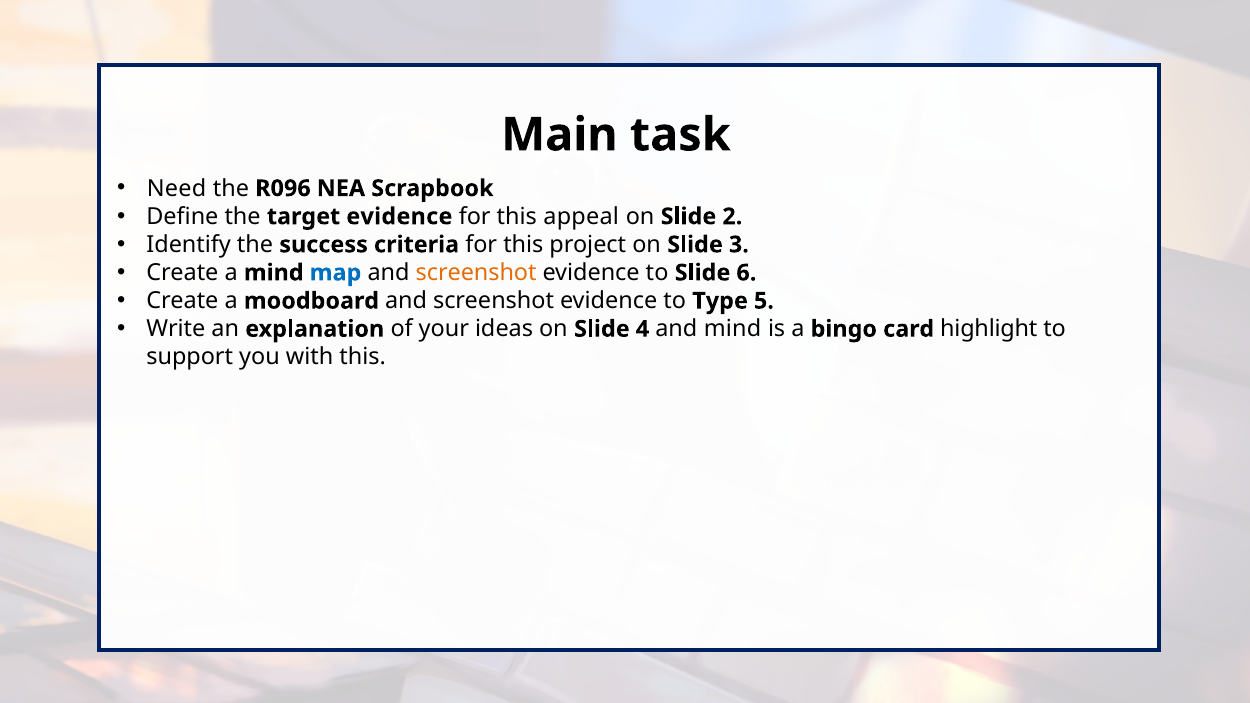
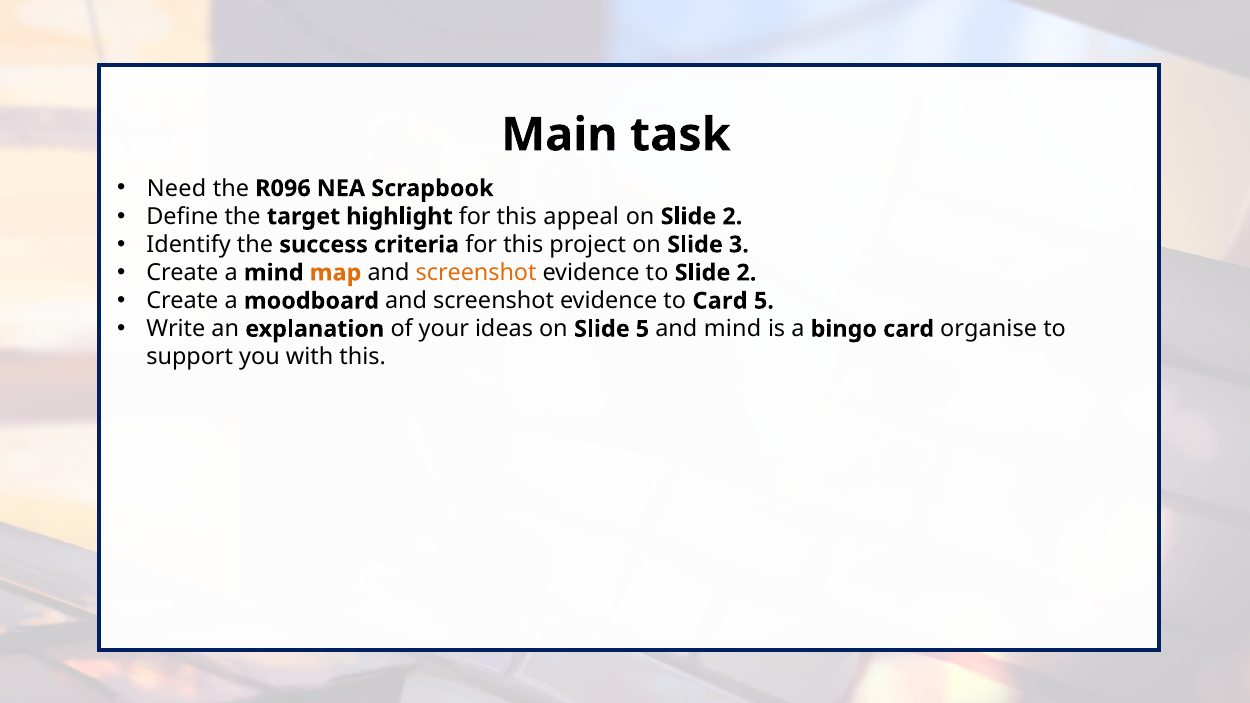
target evidence: evidence -> highlight
map colour: blue -> orange
to Slide 6: 6 -> 2
to Type: Type -> Card
Slide 4: 4 -> 5
highlight: highlight -> organise
